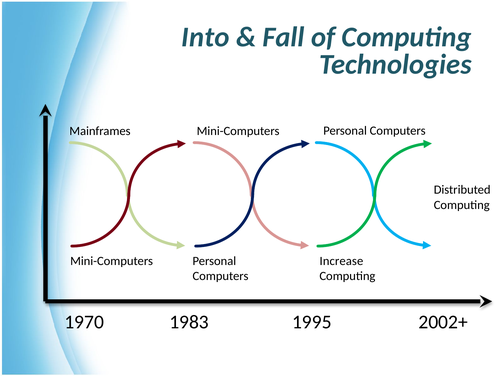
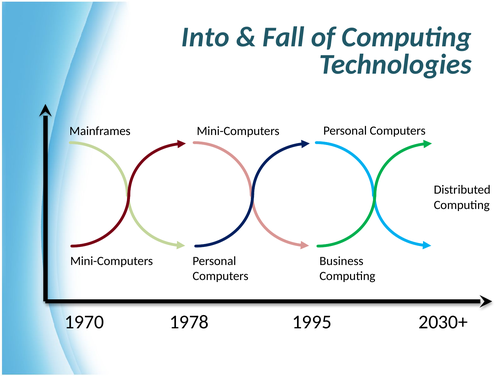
Increase: Increase -> Business
1983: 1983 -> 1978
2002+: 2002+ -> 2030+
